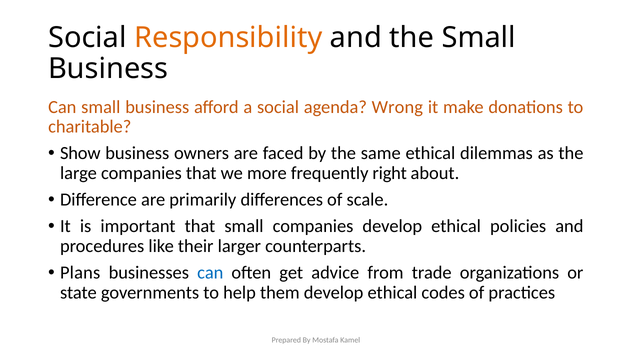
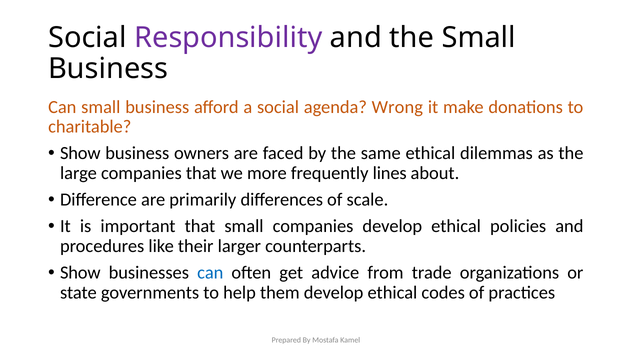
Responsibility colour: orange -> purple
right: right -> lines
Plans at (80, 272): Plans -> Show
